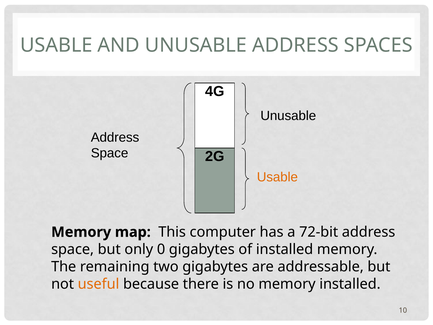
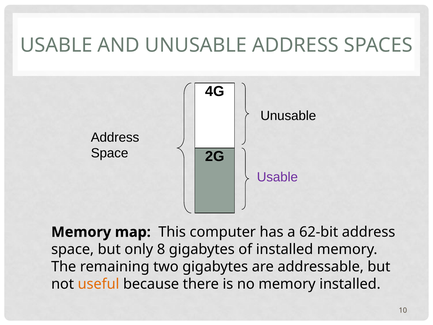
Usable at (277, 177) colour: orange -> purple
72-bit: 72-bit -> 62-bit
0: 0 -> 8
